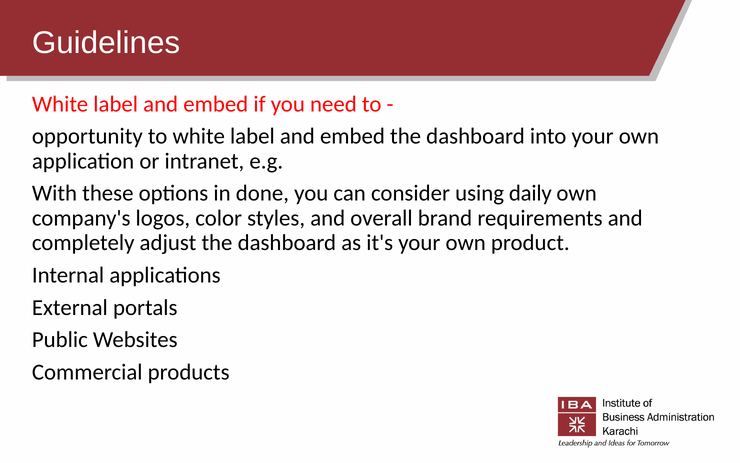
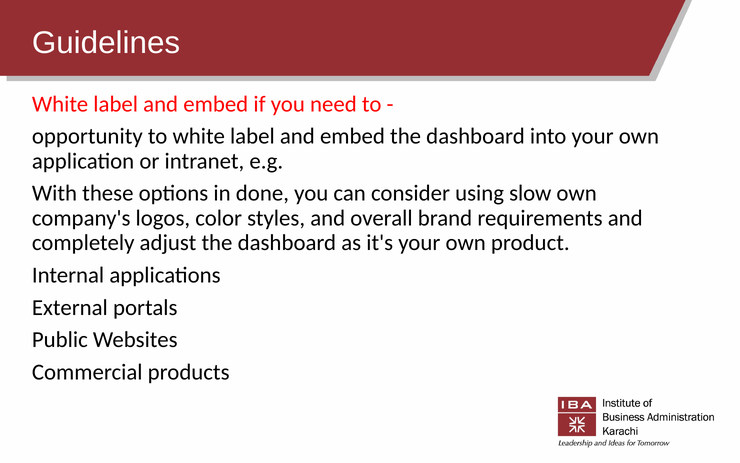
daily: daily -> slow
